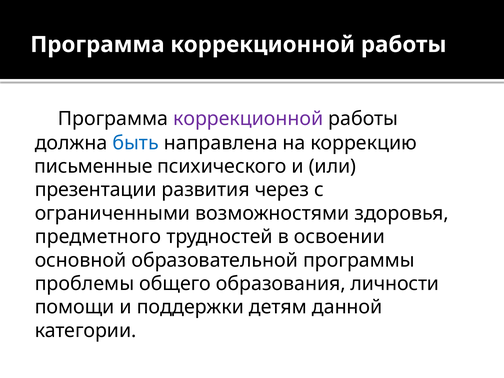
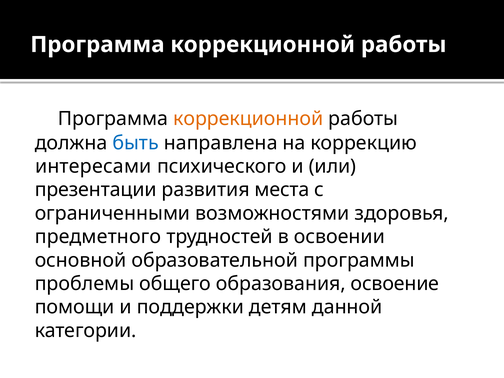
коррекционной at (248, 119) colour: purple -> orange
письменные: письменные -> интересами
через: через -> места
личности: личности -> освоение
